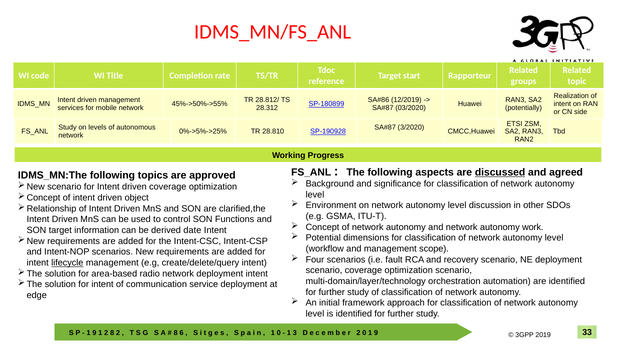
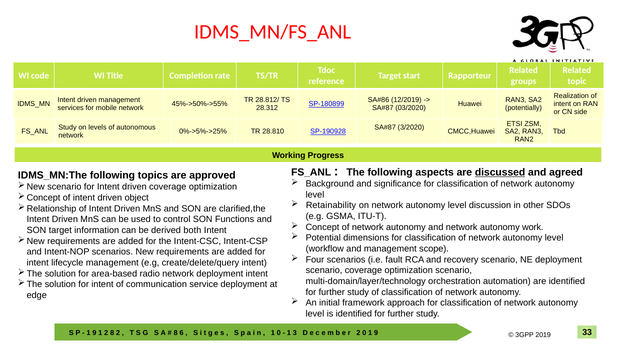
Environment: Environment -> Retainability
date: date -> both
lifecycle underline: present -> none
